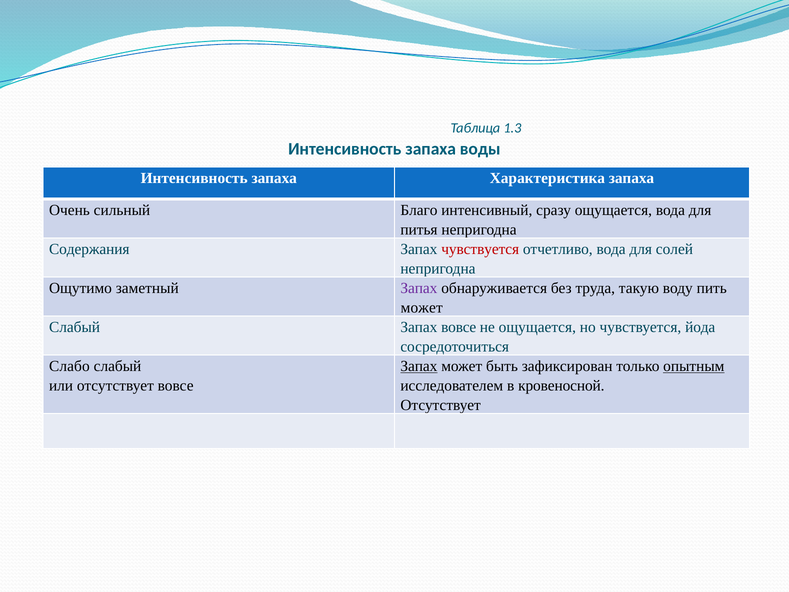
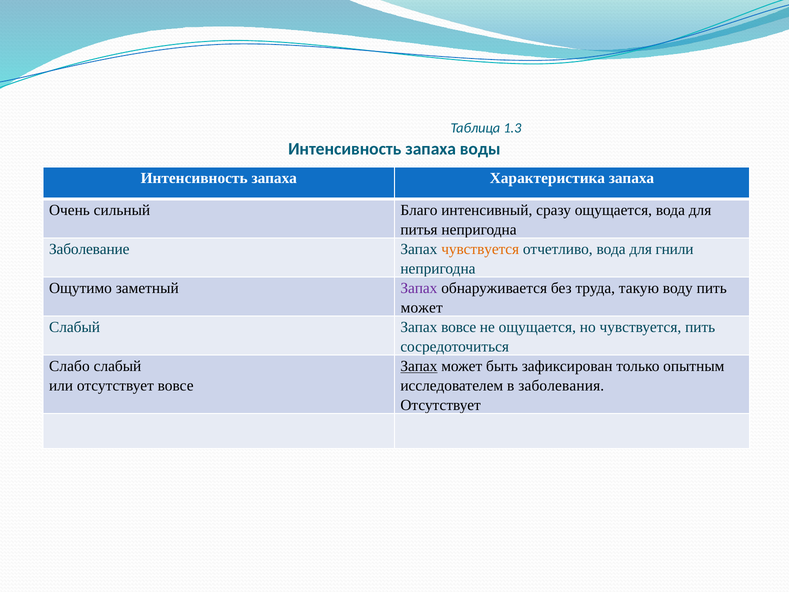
Содержания: Содержания -> Заболевание
чувствуется at (480, 249) colour: red -> orange
солей: солей -> гнили
чувствуется йода: йода -> пить
опытным underline: present -> none
кровеносной: кровеносной -> заболевания
